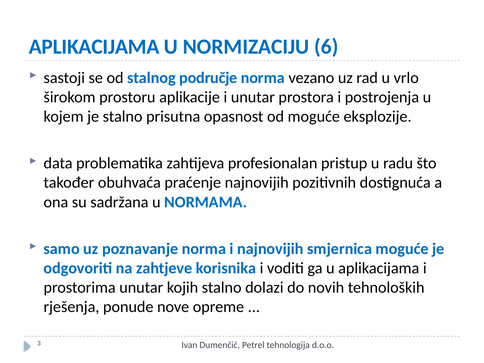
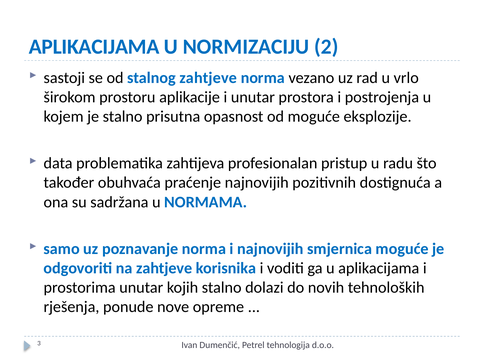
6: 6 -> 2
stalnog područje: područje -> zahtjeve
